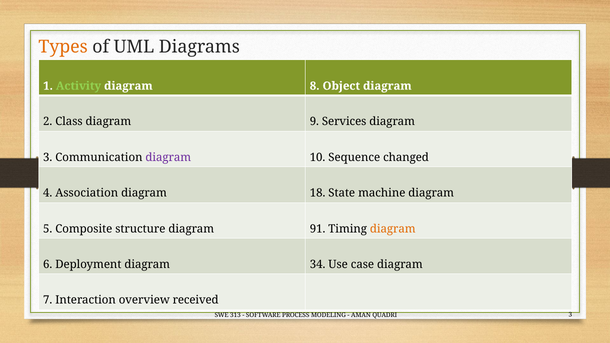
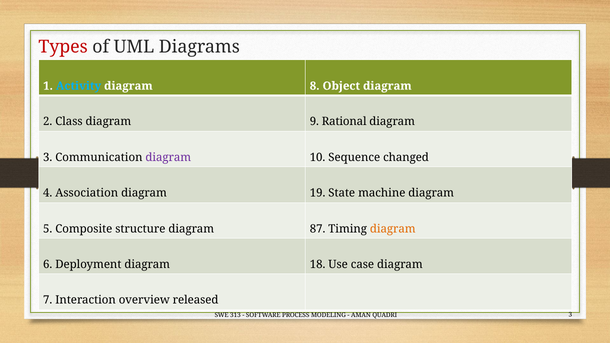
Types colour: orange -> red
Activity colour: light green -> light blue
Services: Services -> Rational
18: 18 -> 19
91: 91 -> 87
34: 34 -> 18
received: received -> released
